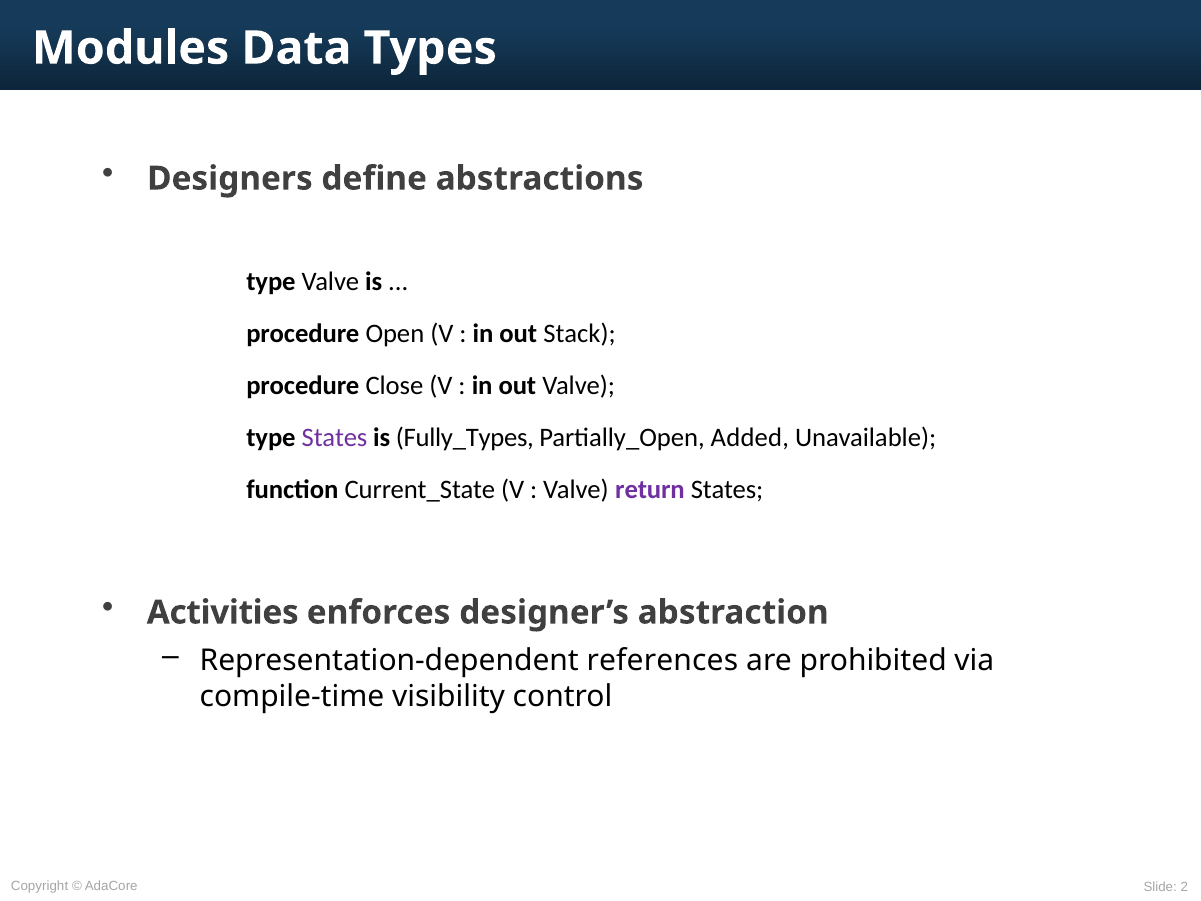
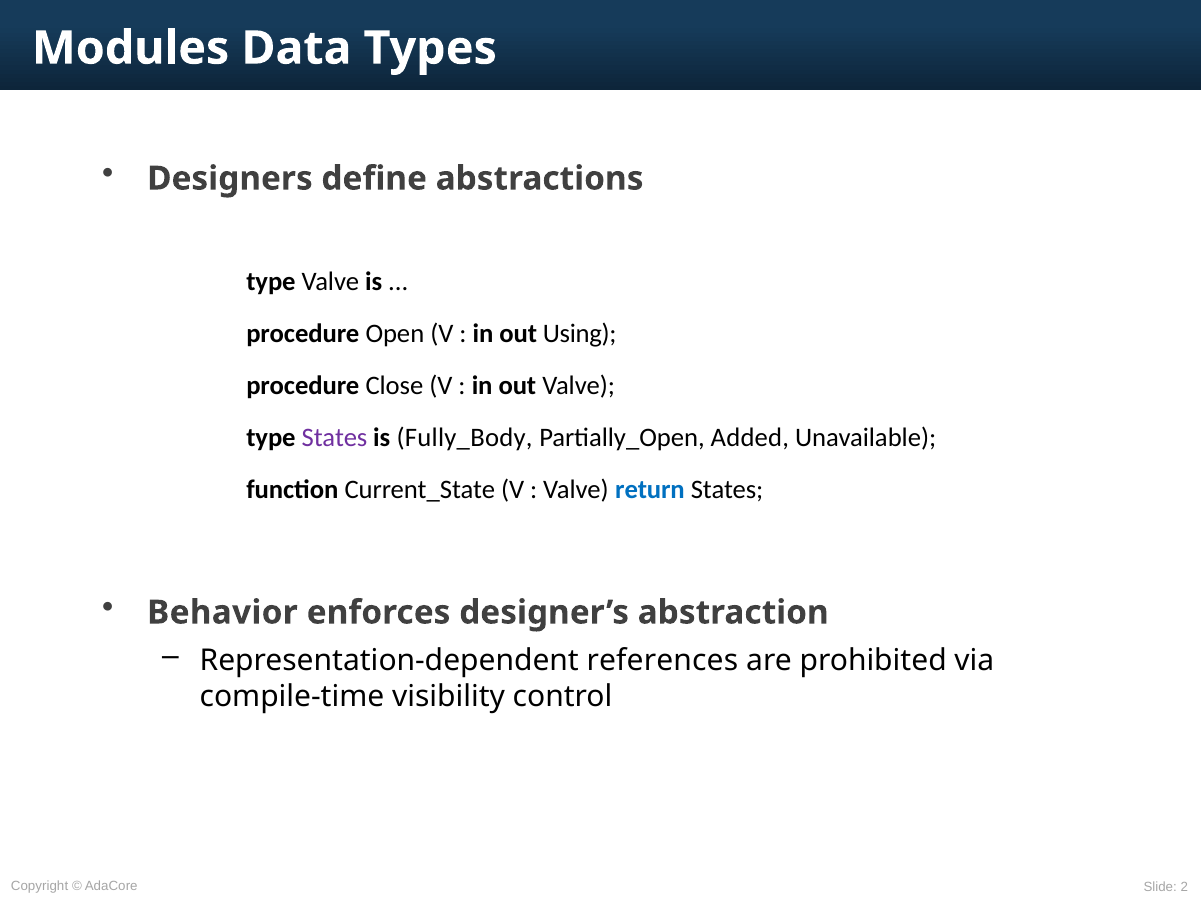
Stack: Stack -> Using
Fully_Types: Fully_Types -> Fully_Body
return colour: purple -> blue
Activities: Activities -> Behavior
